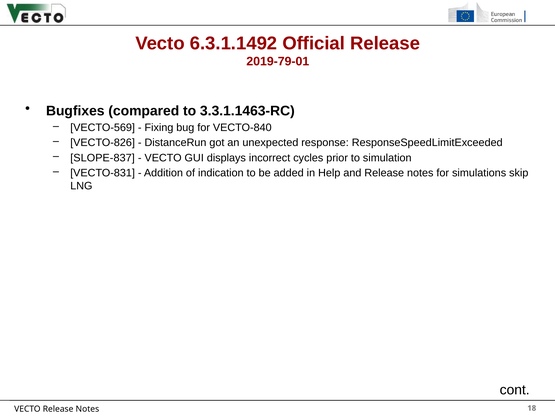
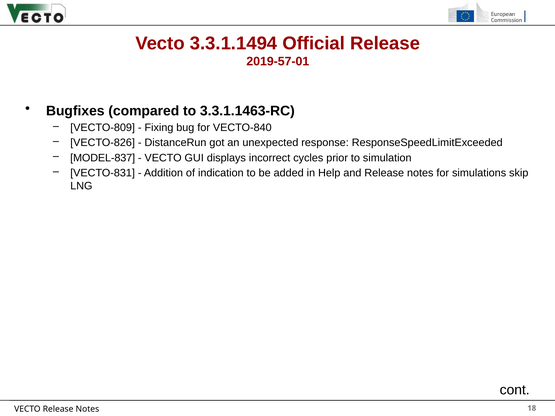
6.3.1.1492: 6.3.1.1492 -> 3.3.1.1494
2019-79-01: 2019-79-01 -> 2019-57-01
VECTO-569: VECTO-569 -> VECTO-809
SLOPE-837: SLOPE-837 -> MODEL-837
